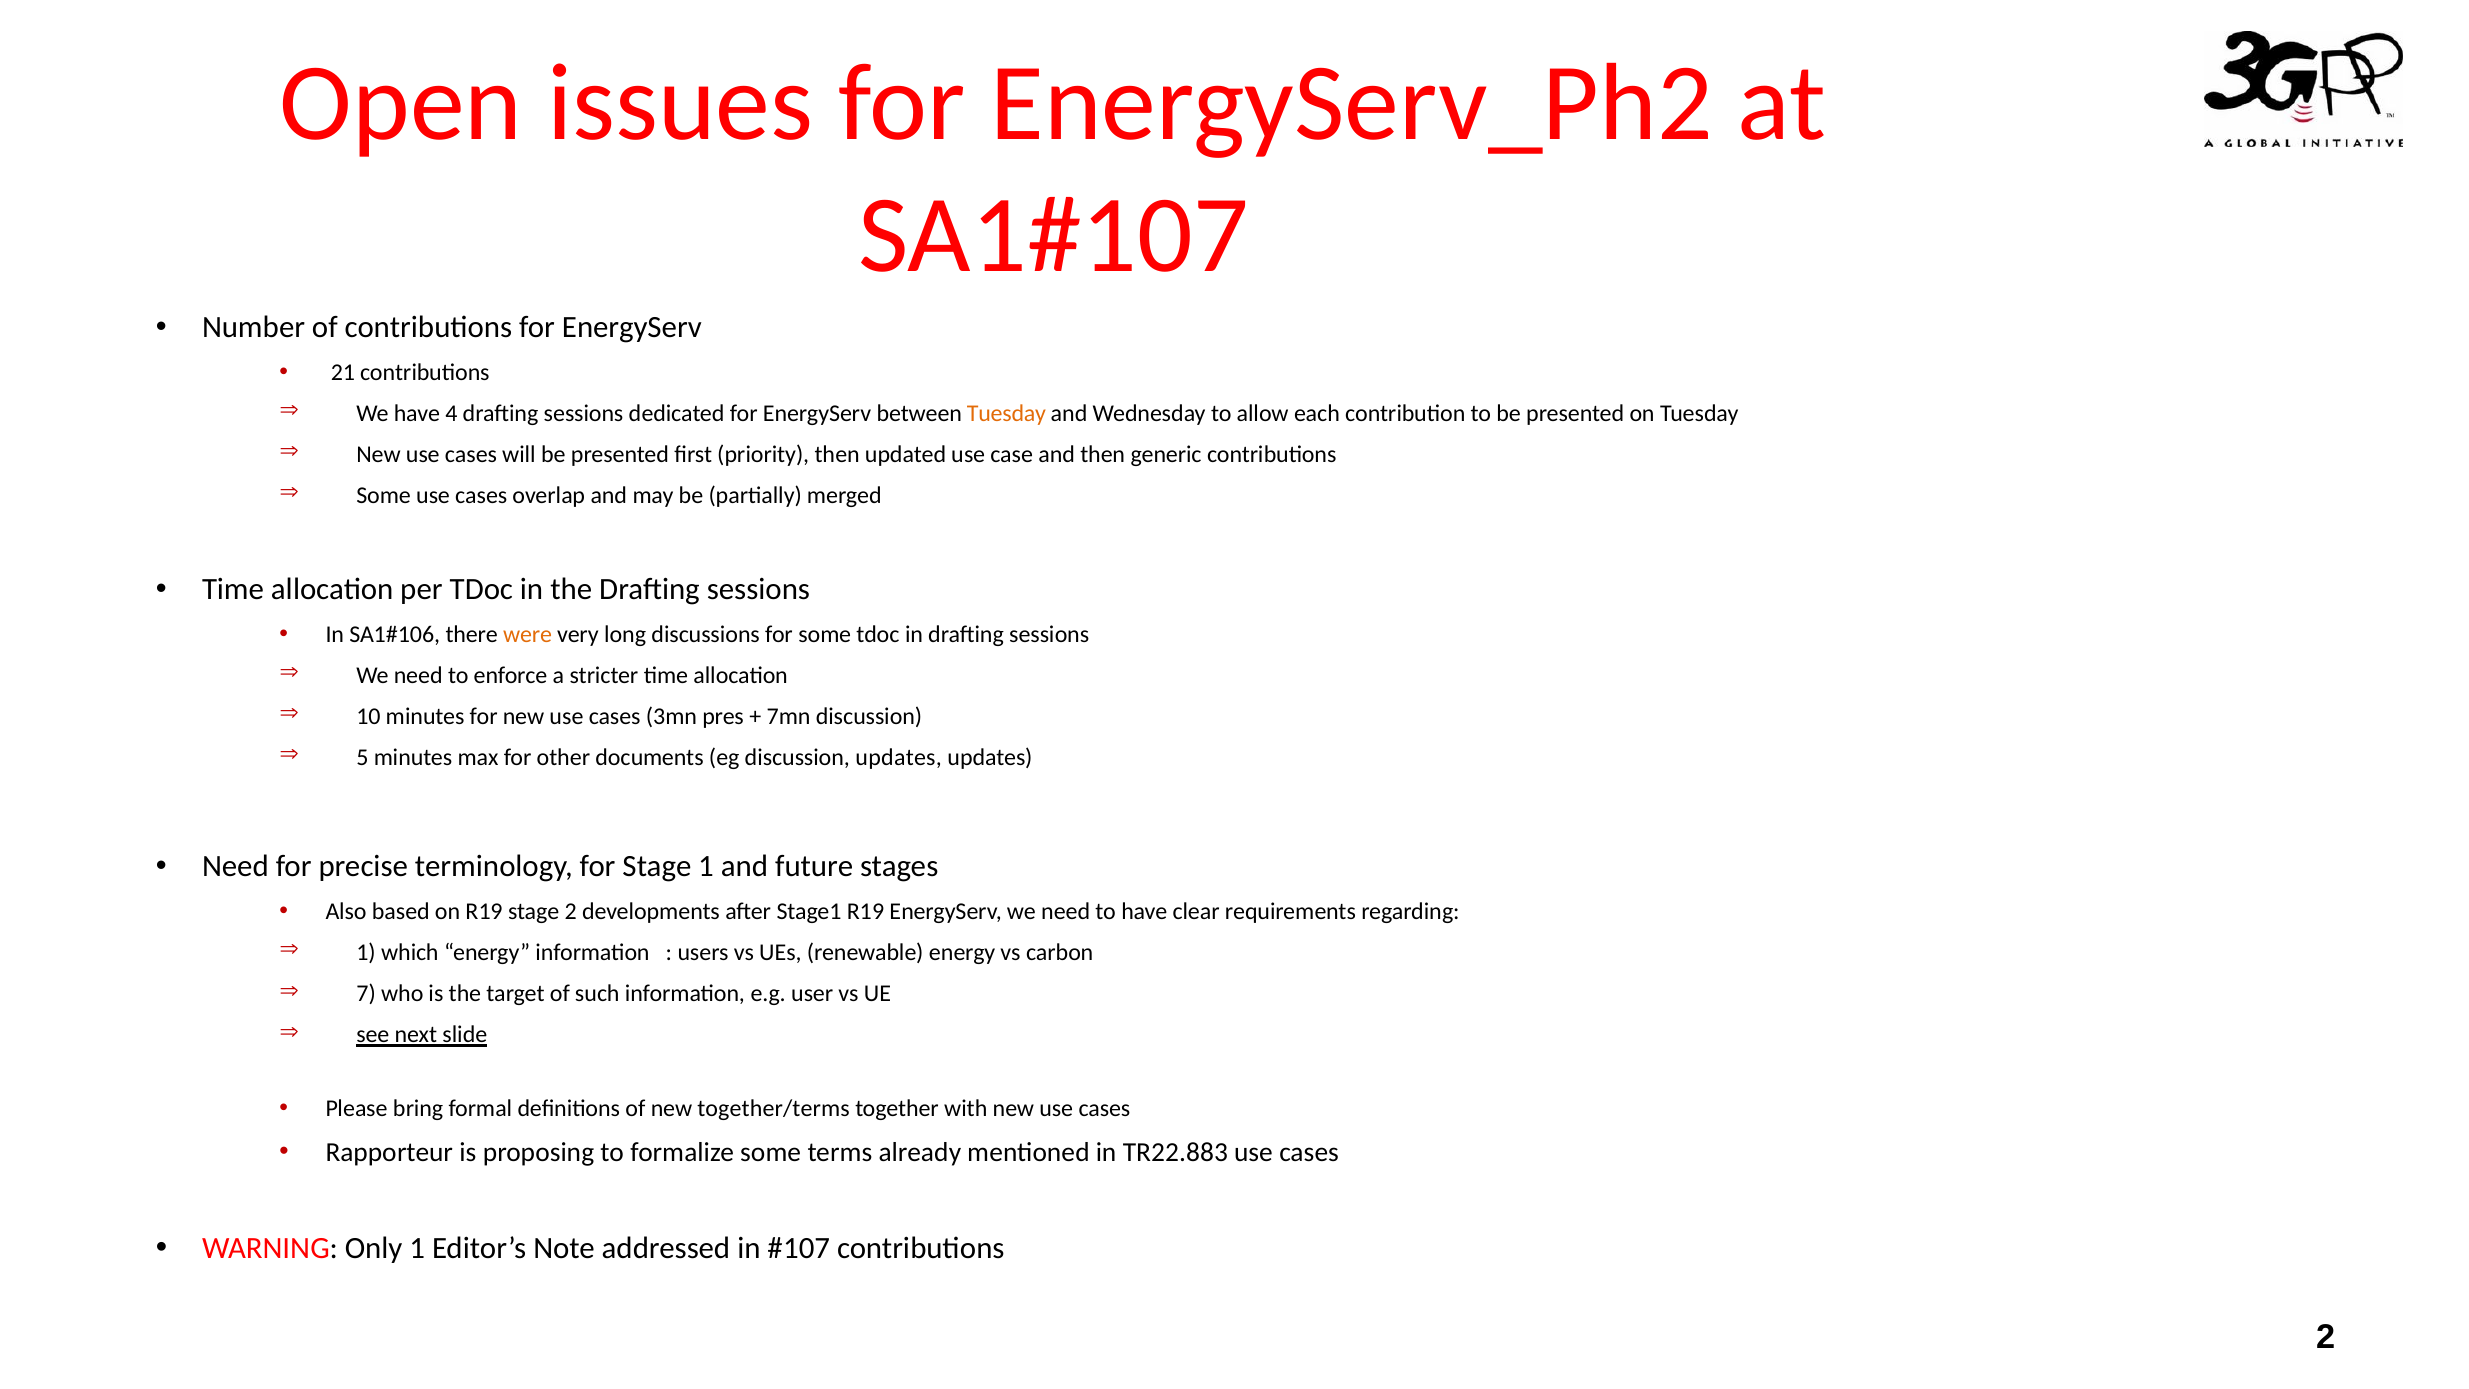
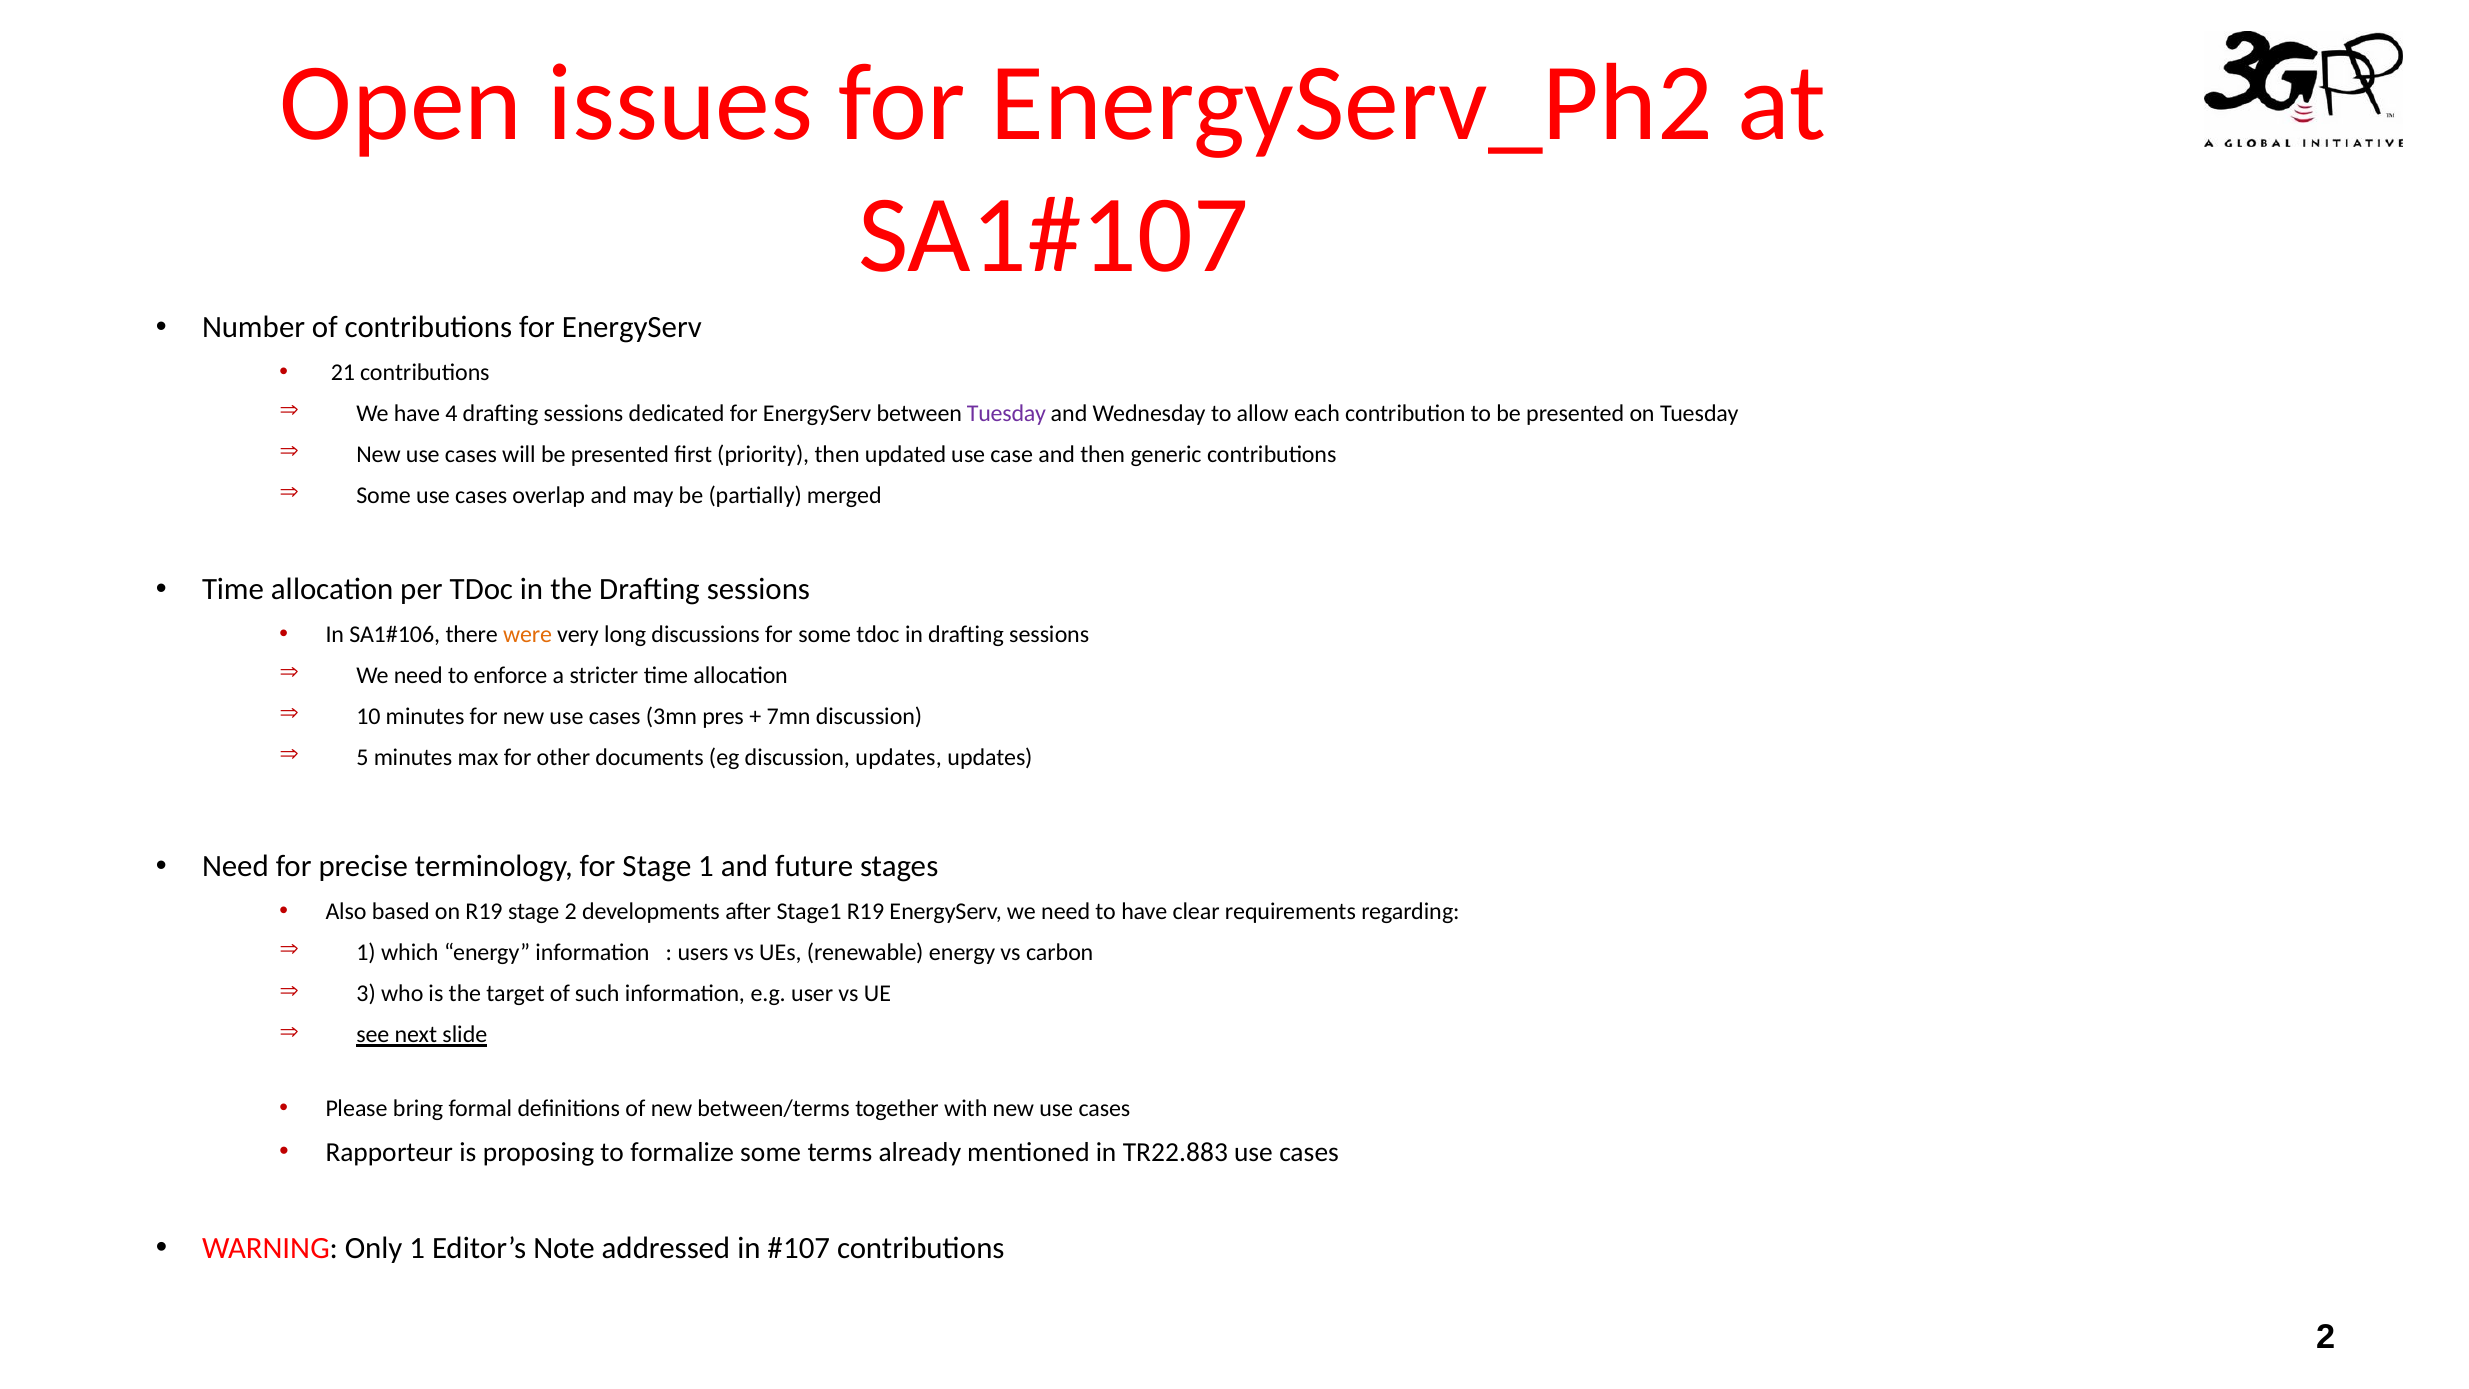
Tuesday at (1006, 413) colour: orange -> purple
7: 7 -> 3
together/terms: together/terms -> between/terms
